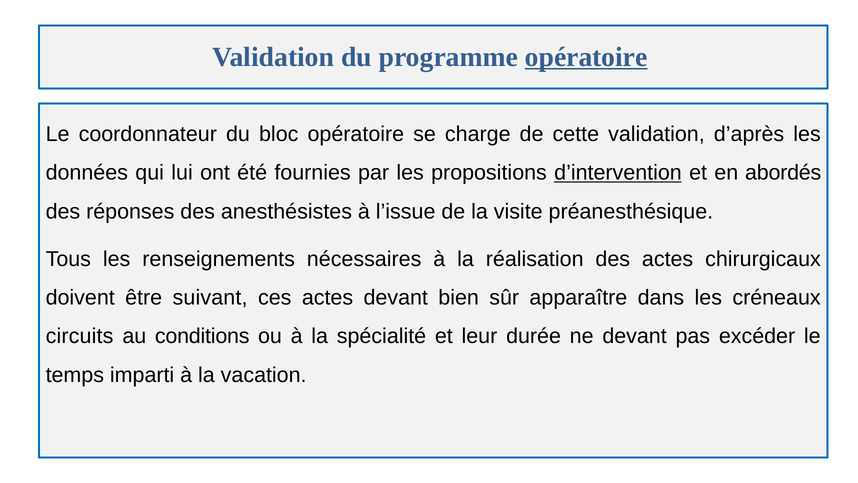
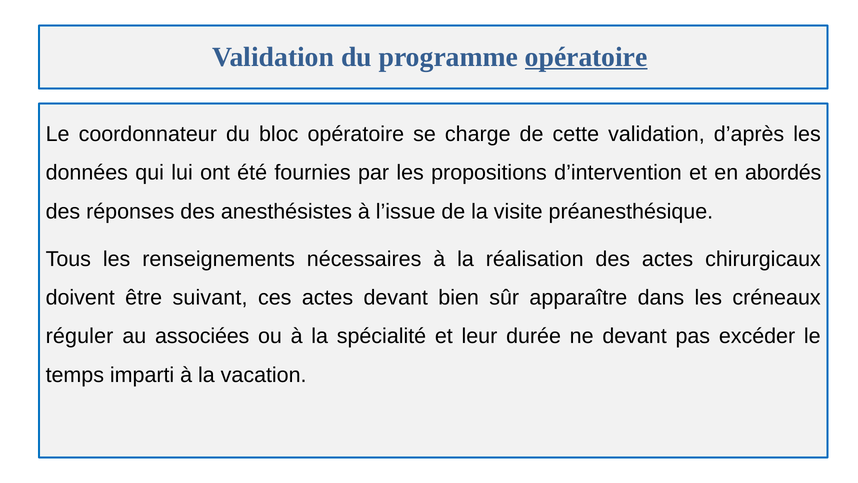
d’intervention underline: present -> none
circuits: circuits -> réguler
conditions: conditions -> associées
